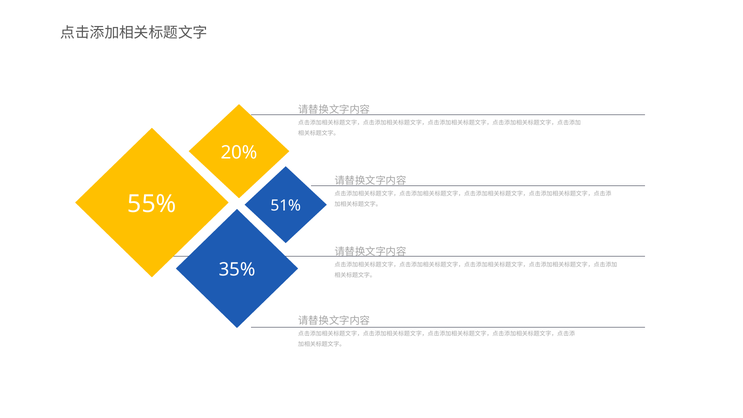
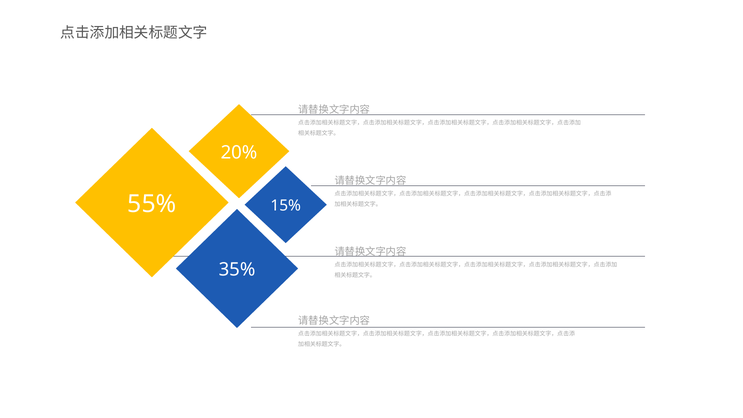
51%: 51% -> 15%
